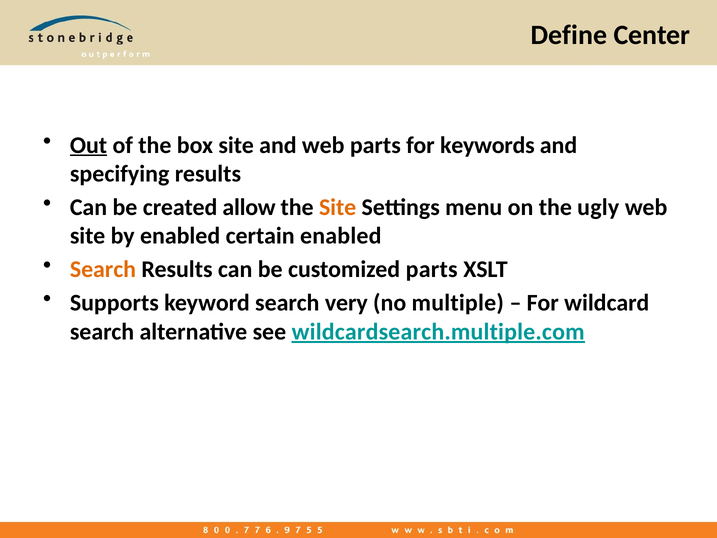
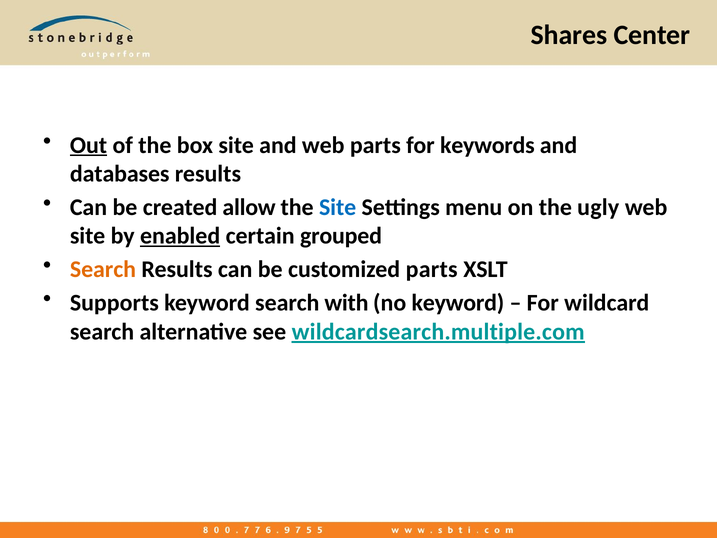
Define: Define -> Shares
specifying: specifying -> databases
Site at (338, 207) colour: orange -> blue
enabled at (180, 236) underline: none -> present
certain enabled: enabled -> grouped
very: very -> with
no multiple: multiple -> keyword
